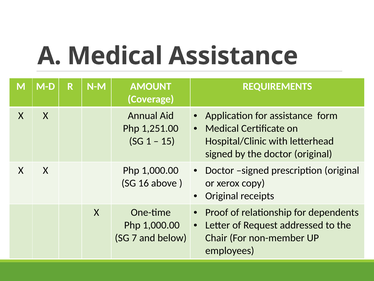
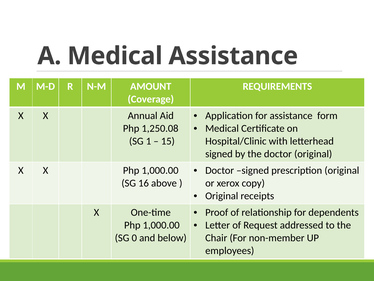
1,251.00: 1,251.00 -> 1,250.08
7: 7 -> 0
